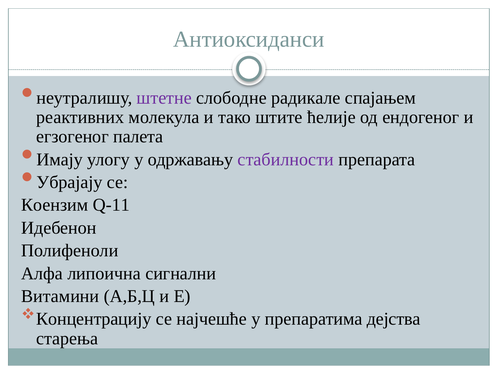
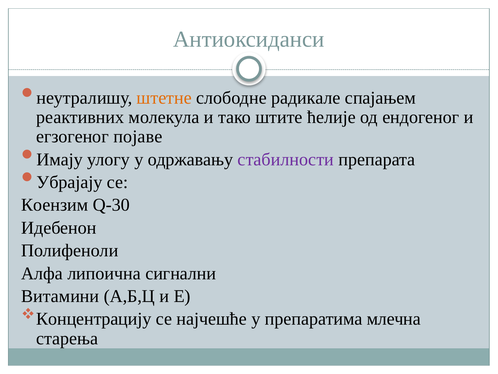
штетне colour: purple -> orange
палета: палета -> појаве
Q-11: Q-11 -> Q-30
дејства: дејства -> млечна
